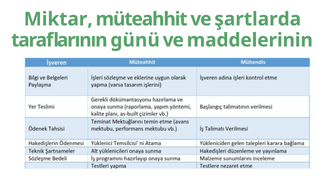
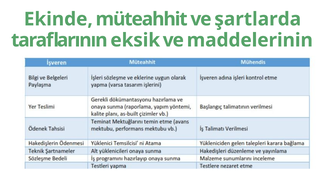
Miktar: Miktar -> Ekinde
günü: günü -> eksik
